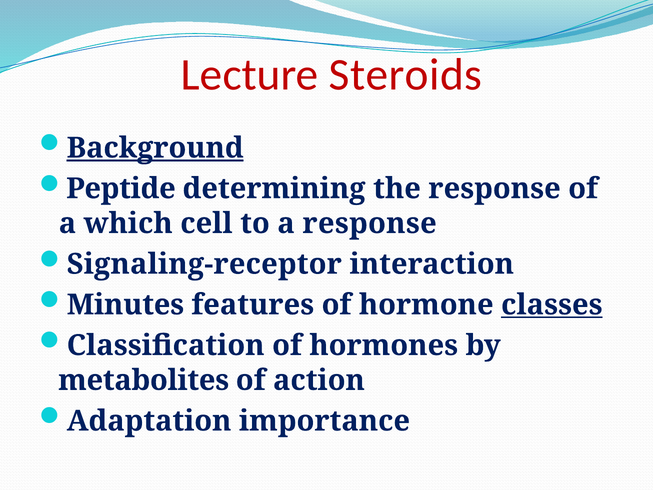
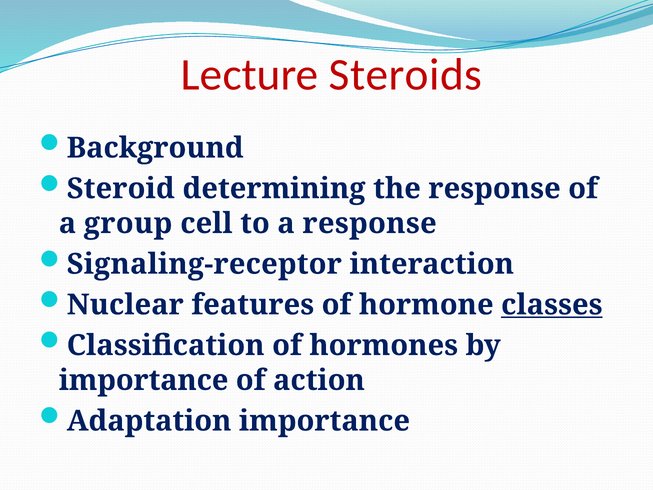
Background underline: present -> none
Peptide: Peptide -> Steroid
which: which -> group
Minutes: Minutes -> Nuclear
metabolites at (144, 380): metabolites -> importance
